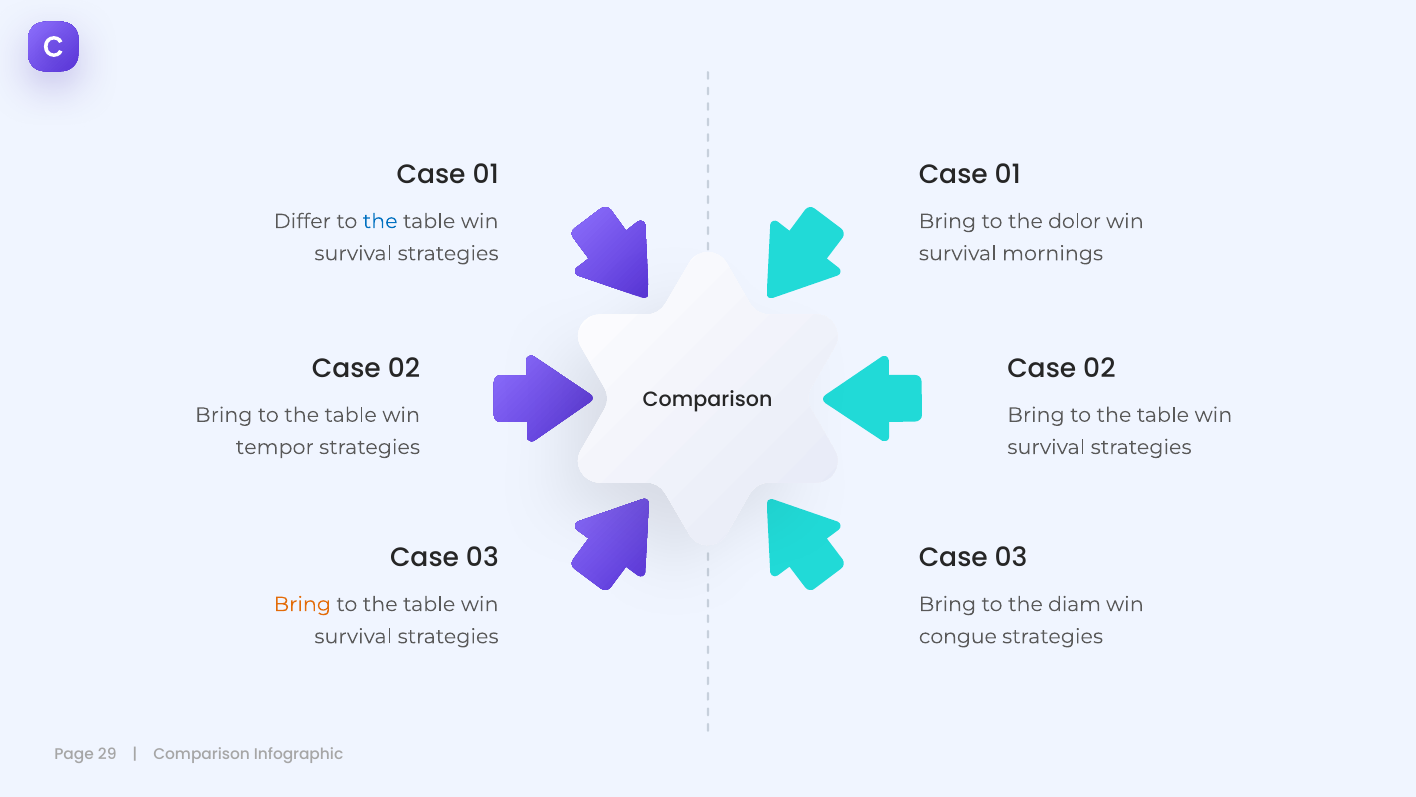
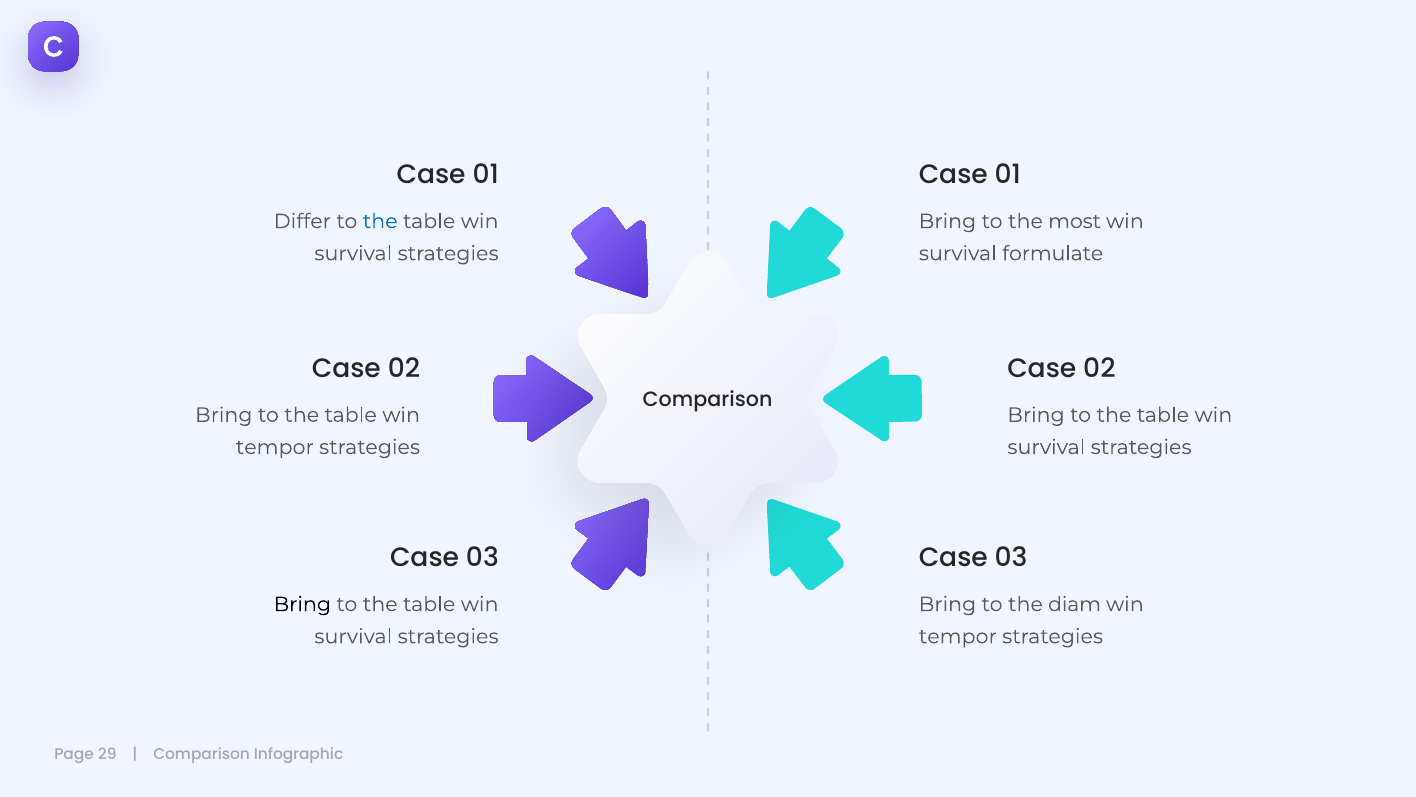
dolor: dolor -> most
mornings: mornings -> formulate
Bring at (302, 604) colour: orange -> black
congue at (958, 636): congue -> tempor
